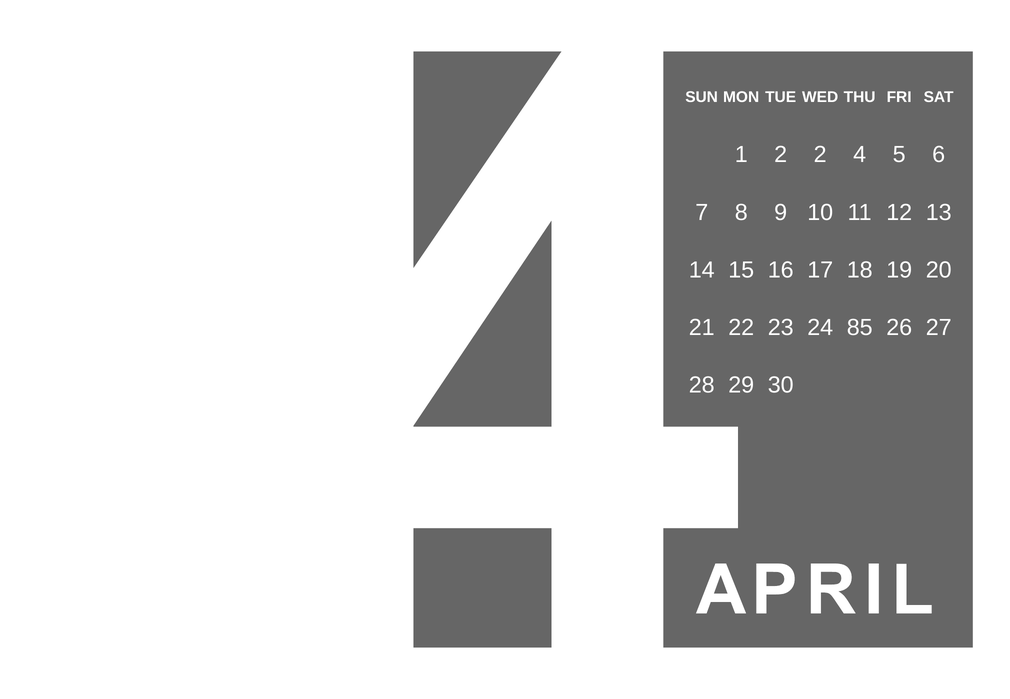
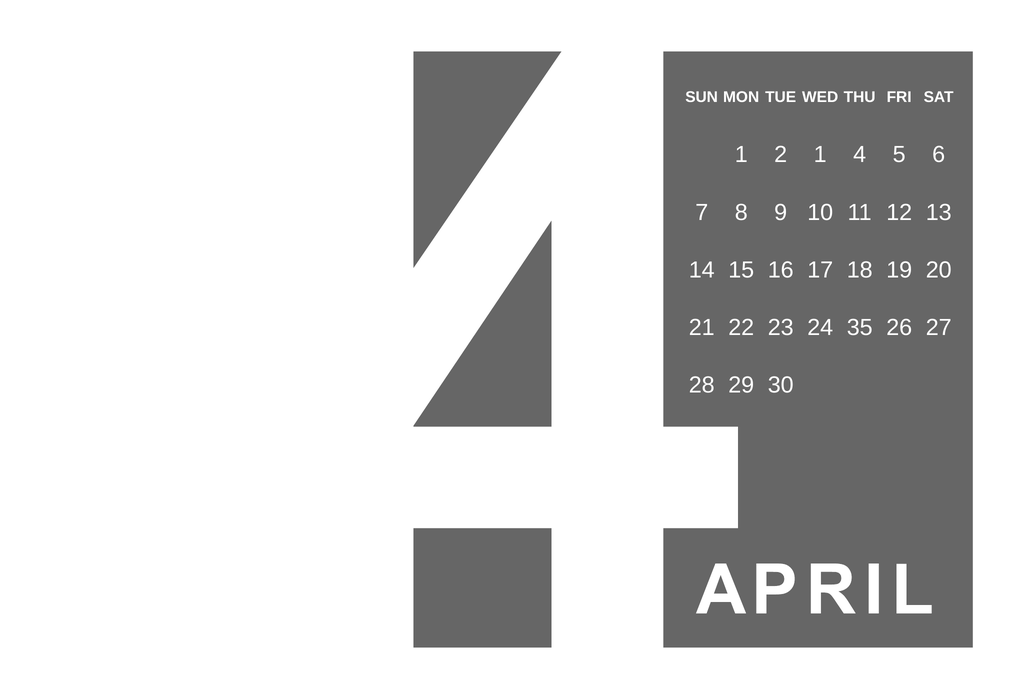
2 2: 2 -> 1
85: 85 -> 35
